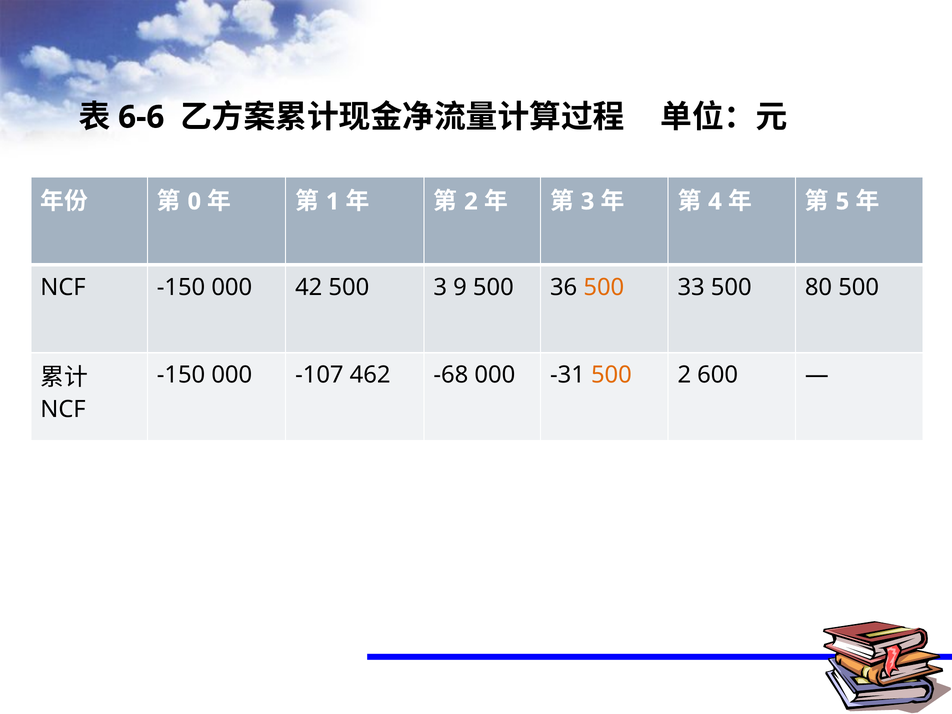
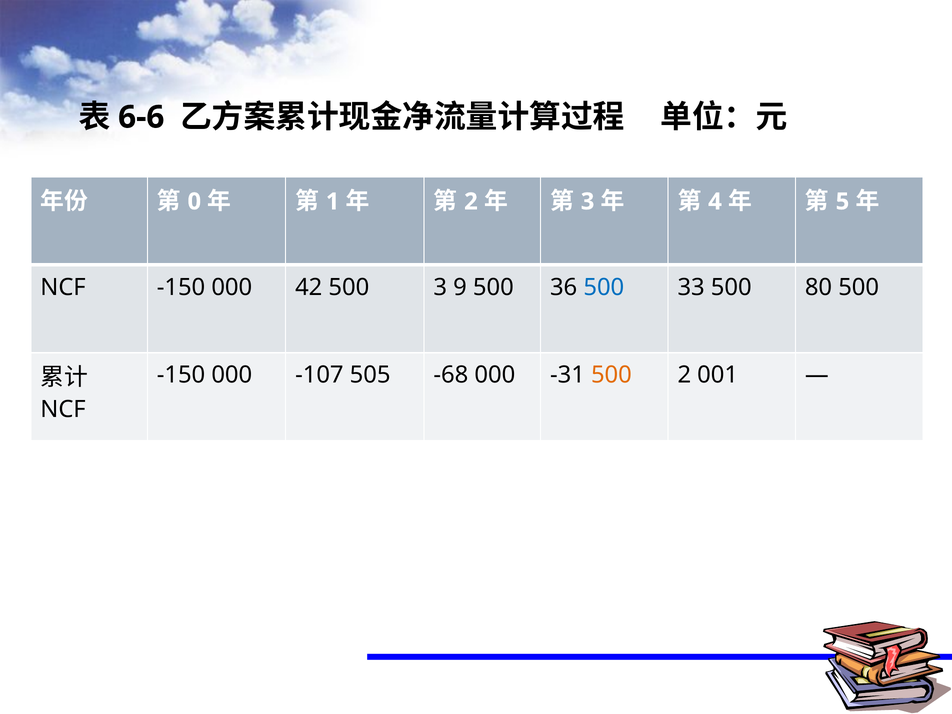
500 at (604, 287) colour: orange -> blue
462: 462 -> 505
600: 600 -> 001
